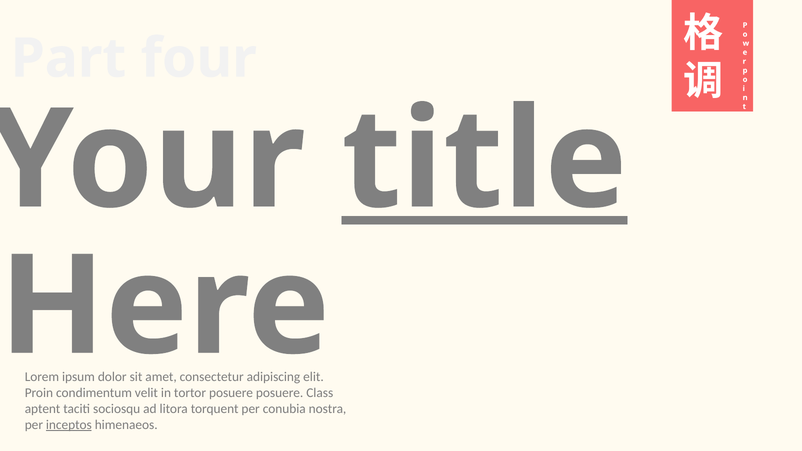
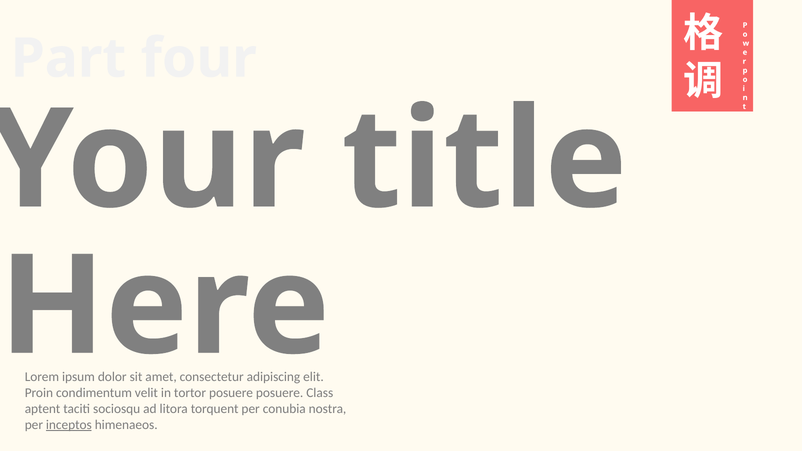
title underline: present -> none
